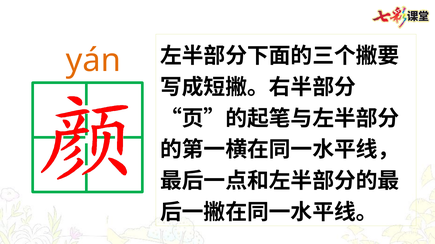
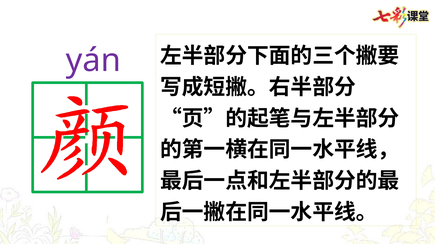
yán colour: orange -> purple
